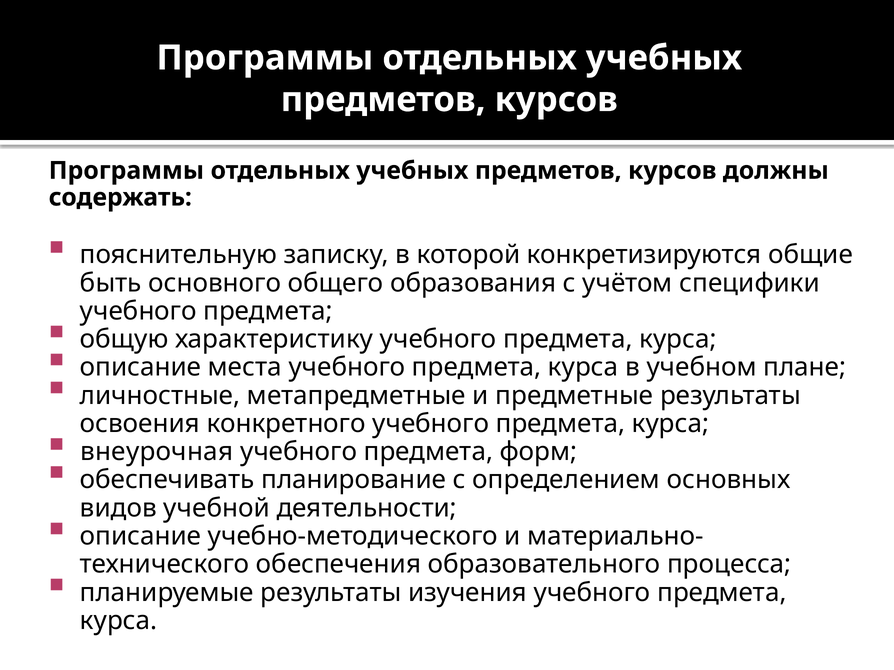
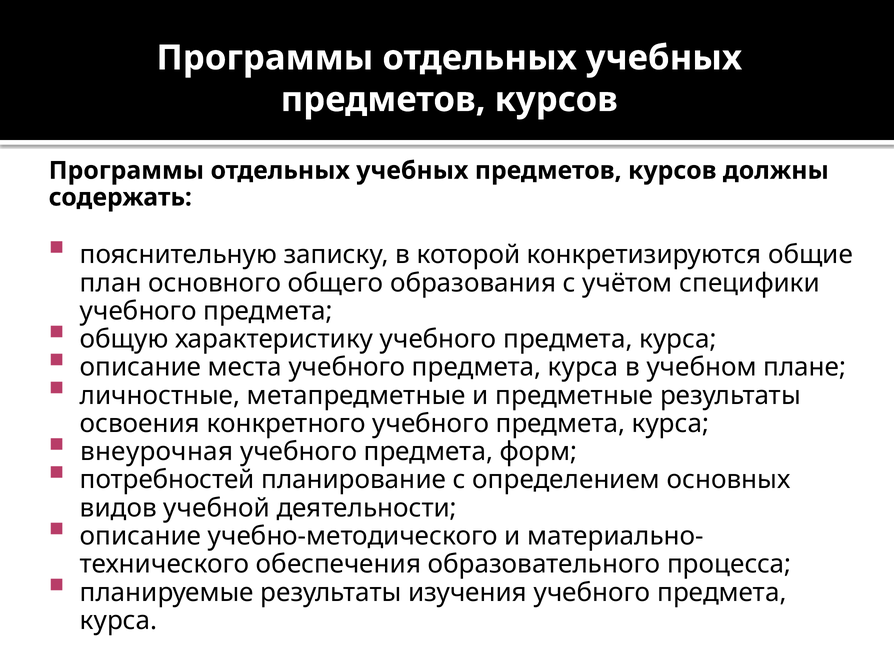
быть: быть -> план
обеспечивать: обеспечивать -> потребностей
